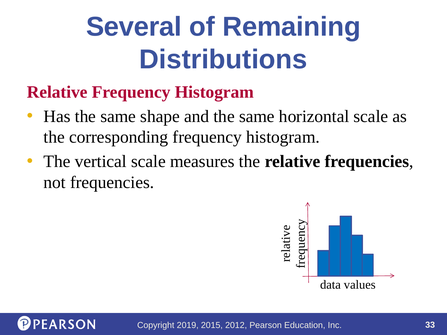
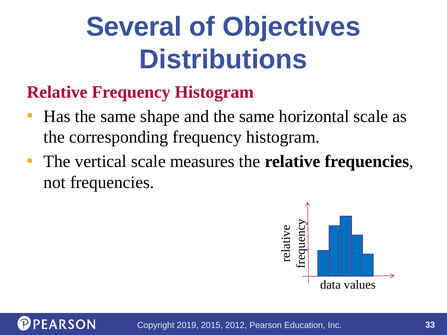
Remaining: Remaining -> Objectives
